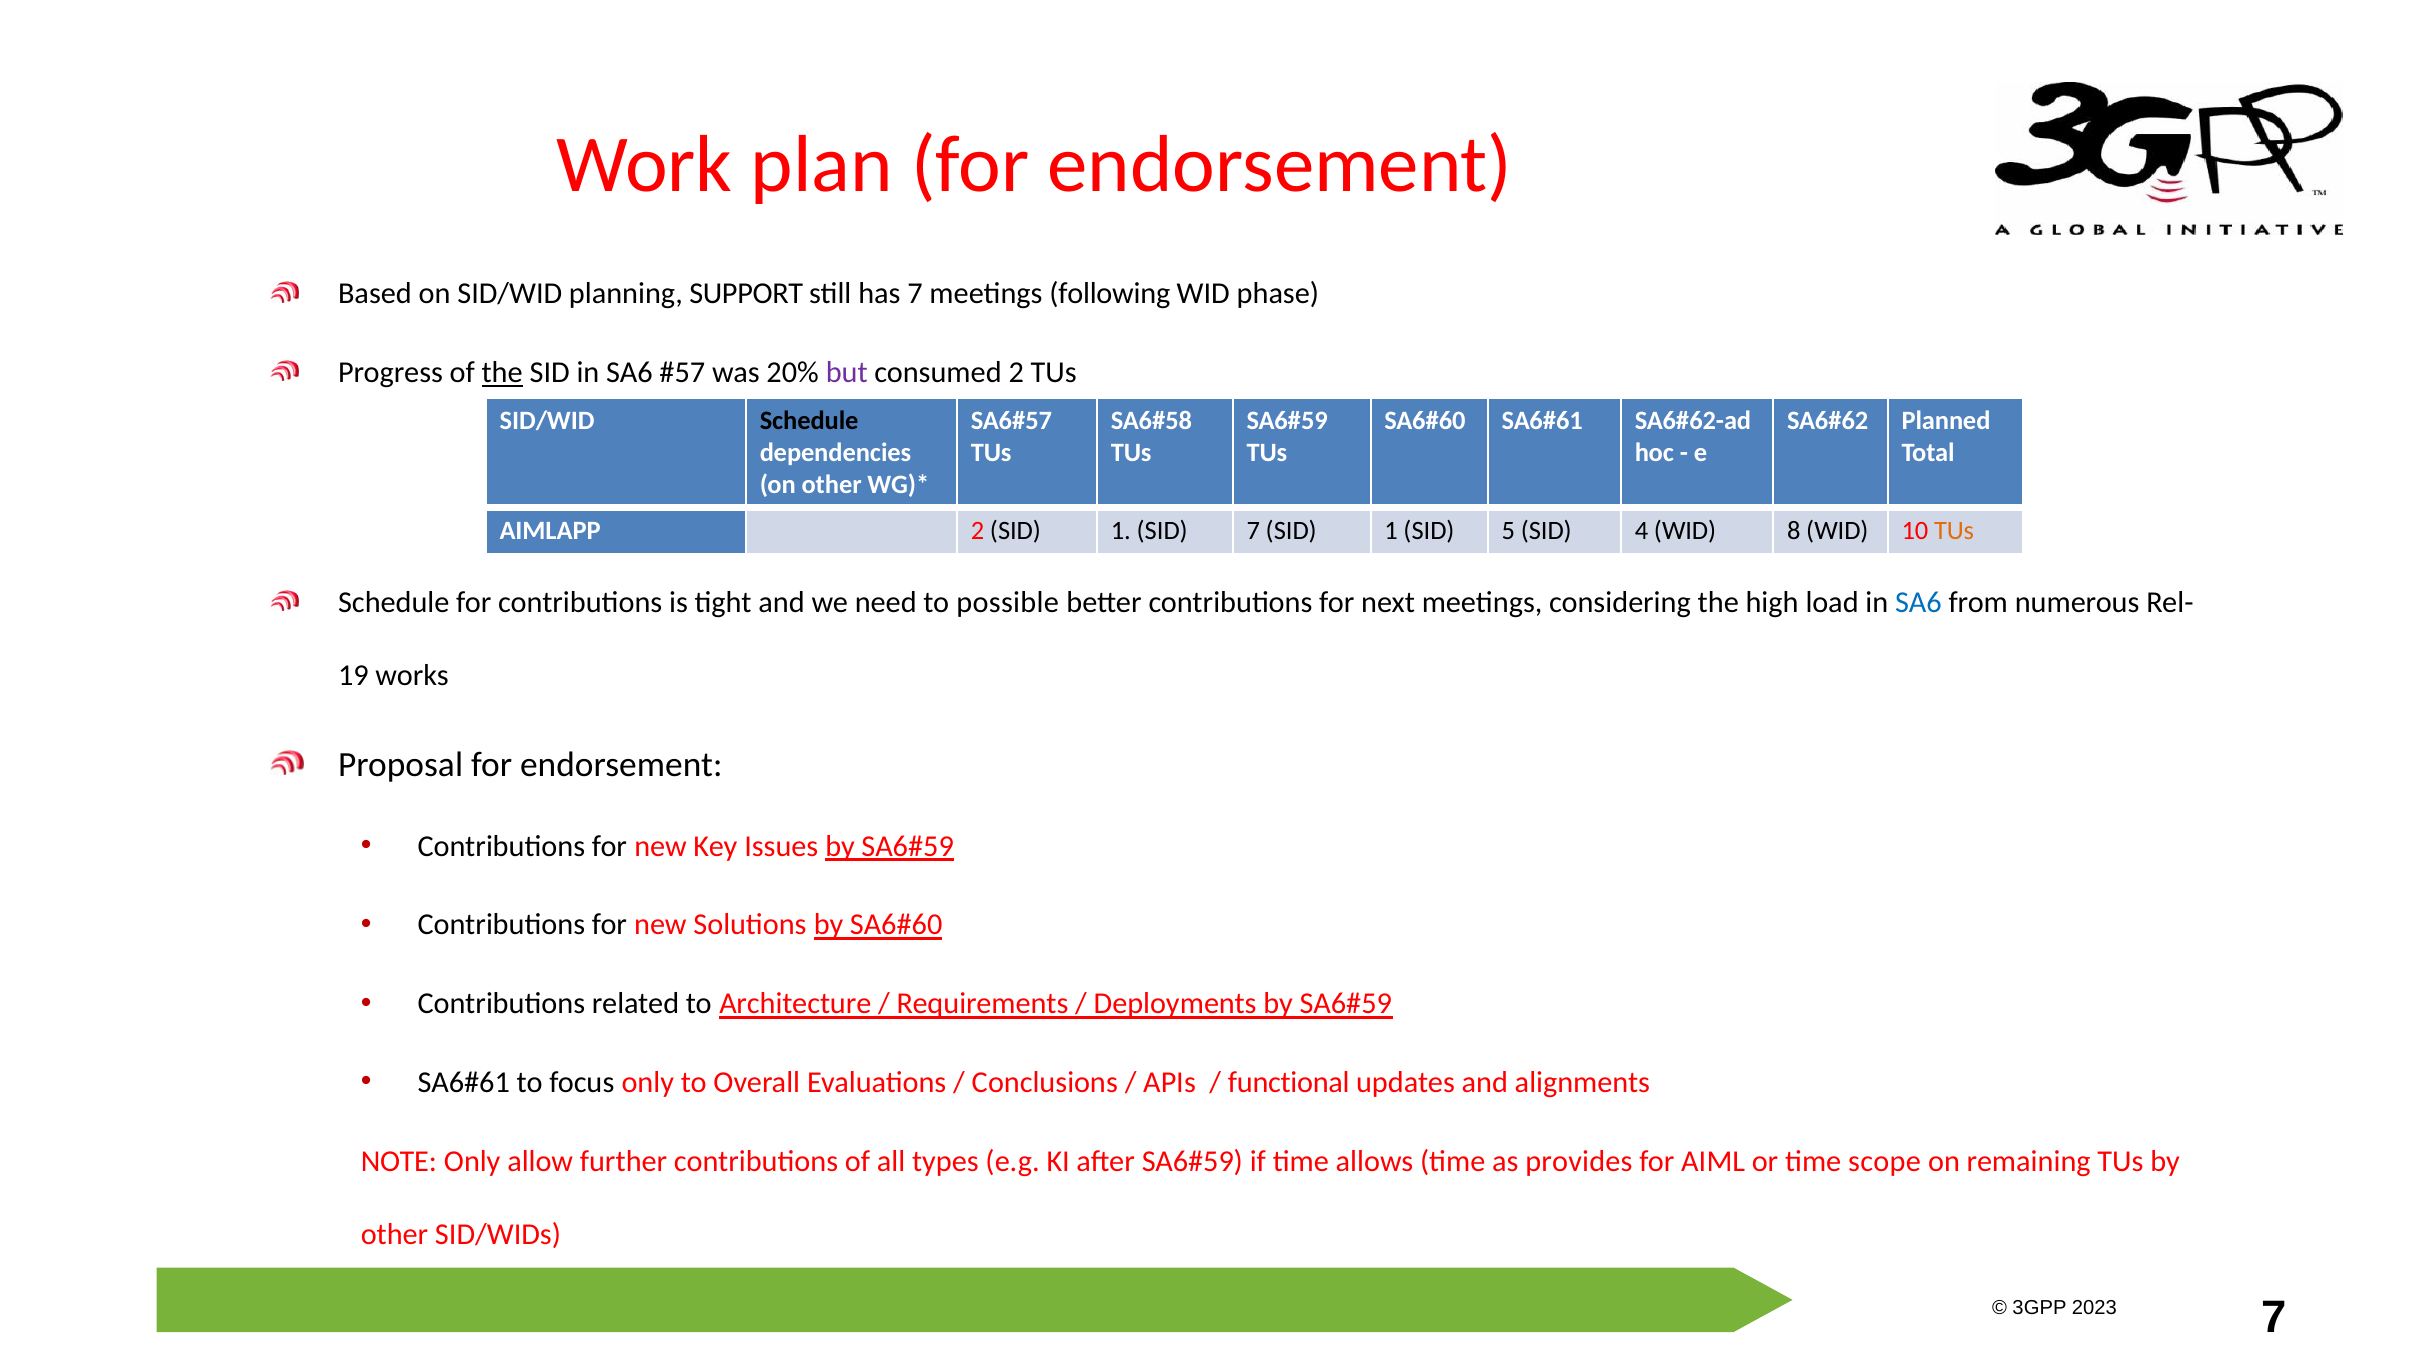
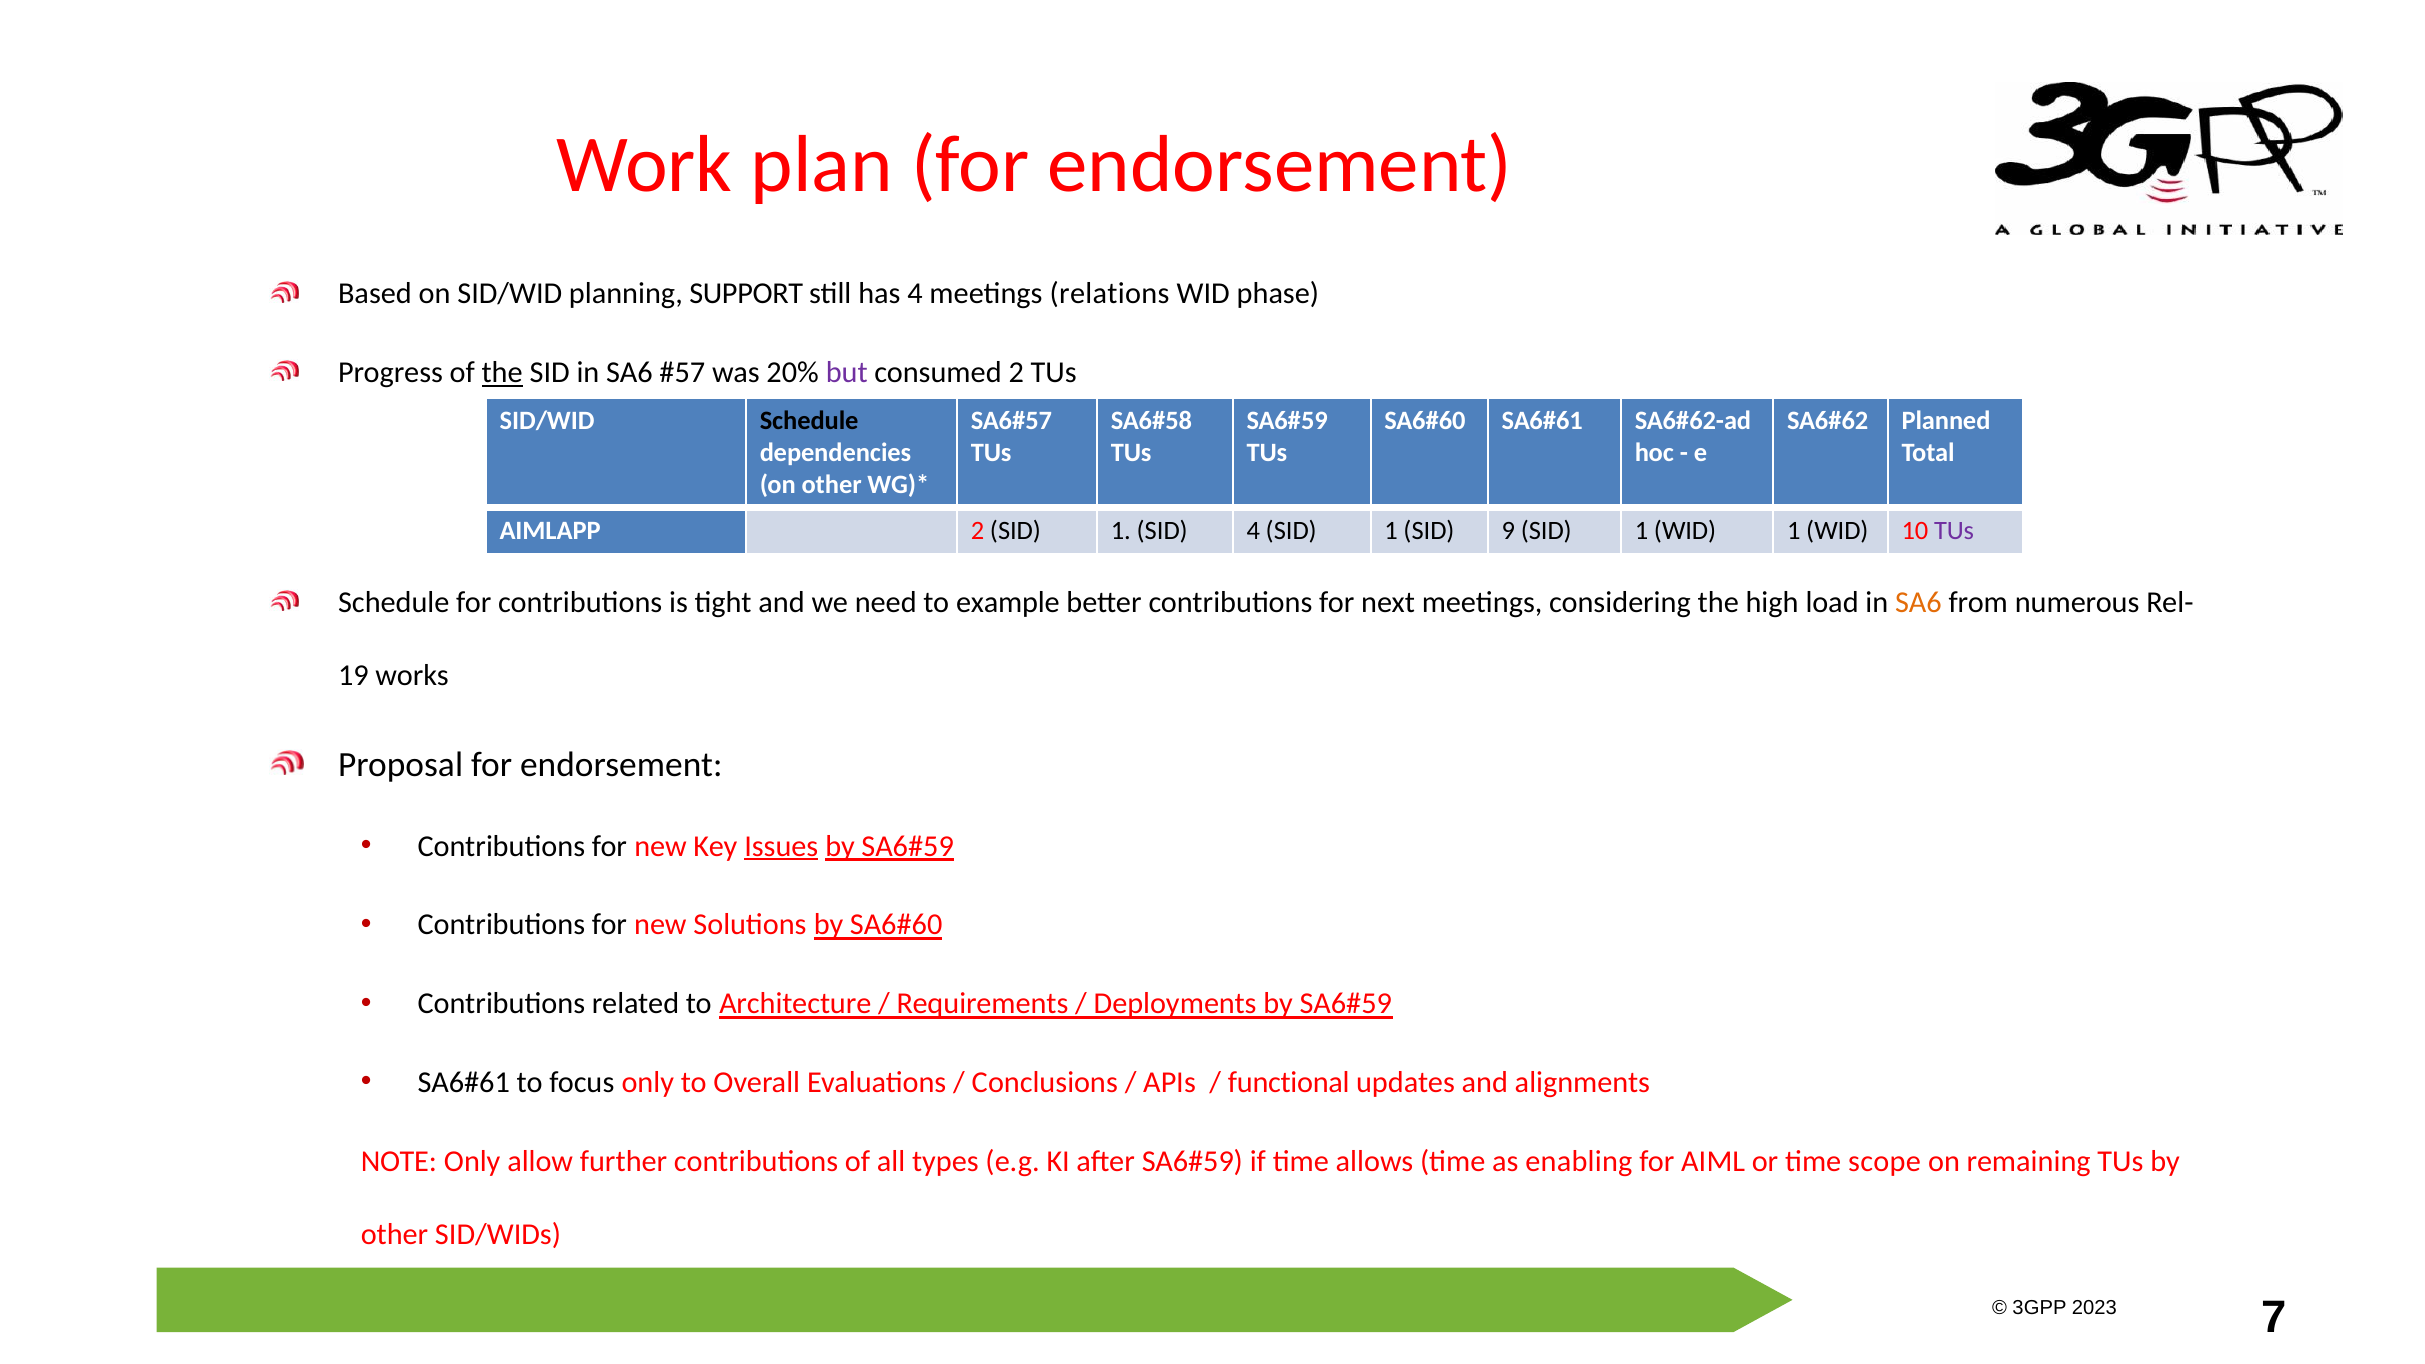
has 7: 7 -> 4
following: following -> relations
SID 7: 7 -> 4
5: 5 -> 9
4 at (1641, 531): 4 -> 1
WID 8: 8 -> 1
TUs at (1954, 531) colour: orange -> purple
possible: possible -> example
SA6 at (1918, 603) colour: blue -> orange
Issues underline: none -> present
provides: provides -> enabling
